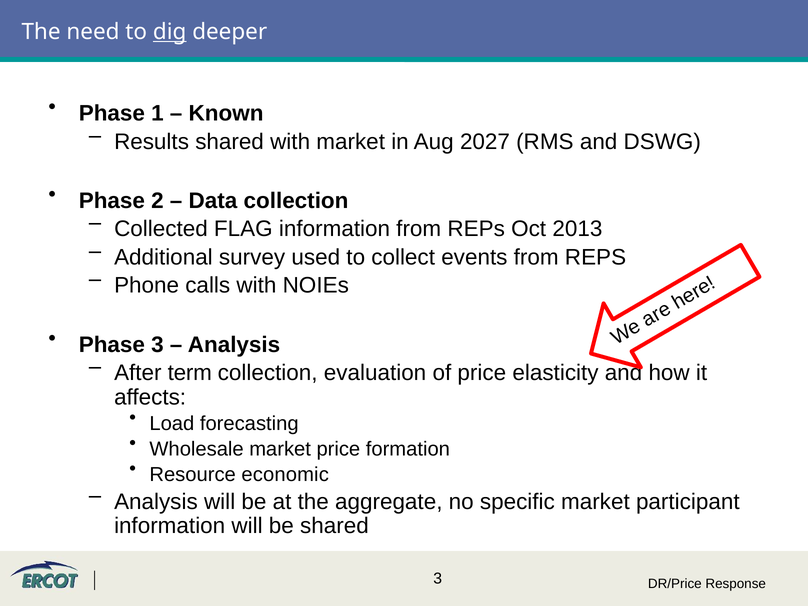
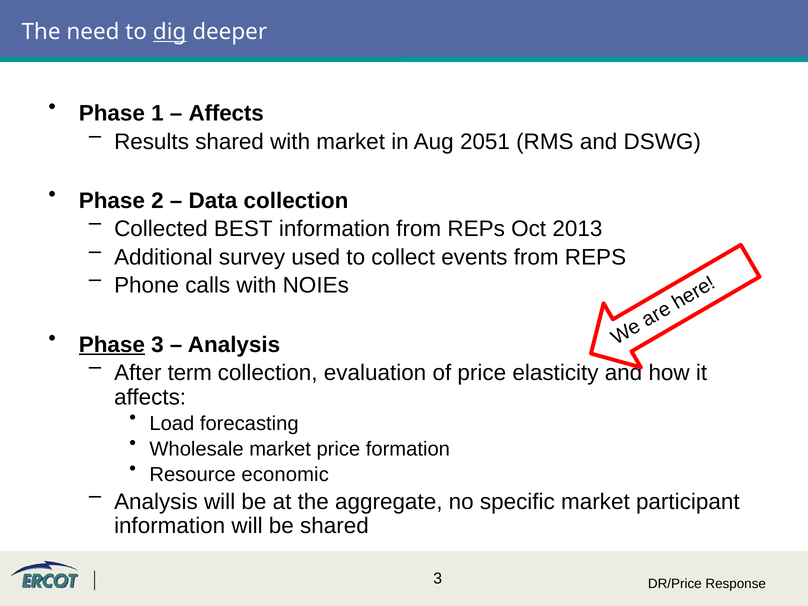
Known at (226, 113): Known -> Affects
2027: 2027 -> 2051
FLAG: FLAG -> BEST
Phase at (112, 345) underline: none -> present
